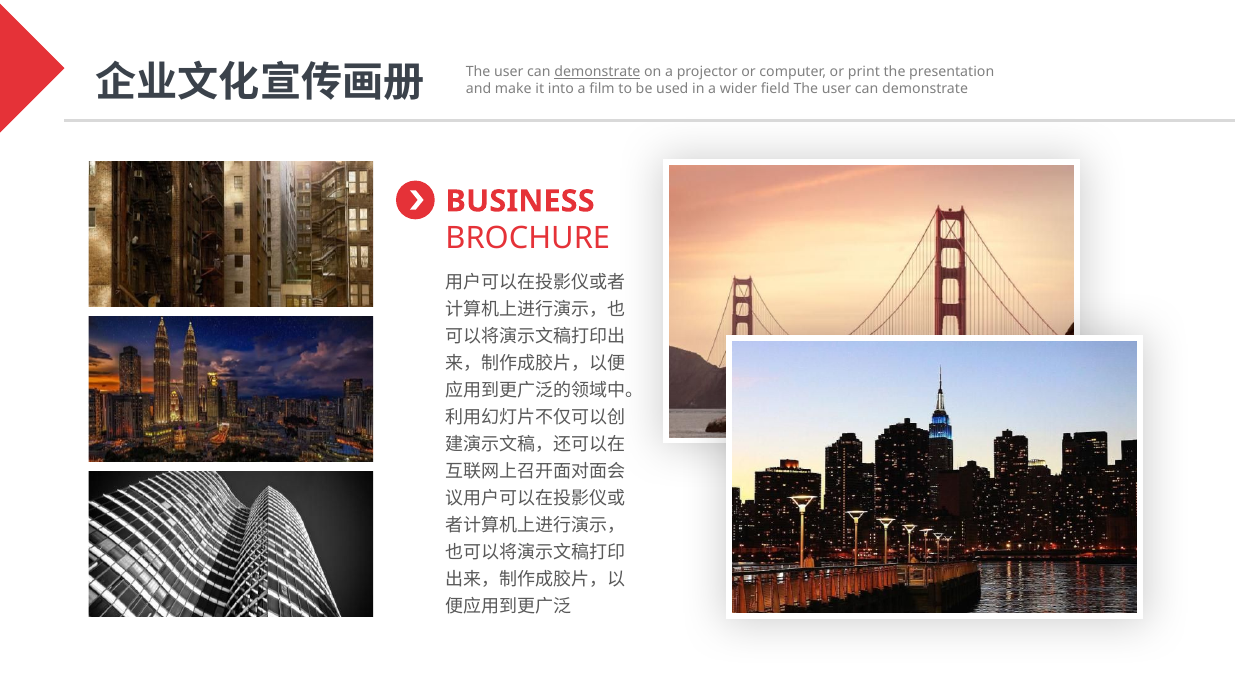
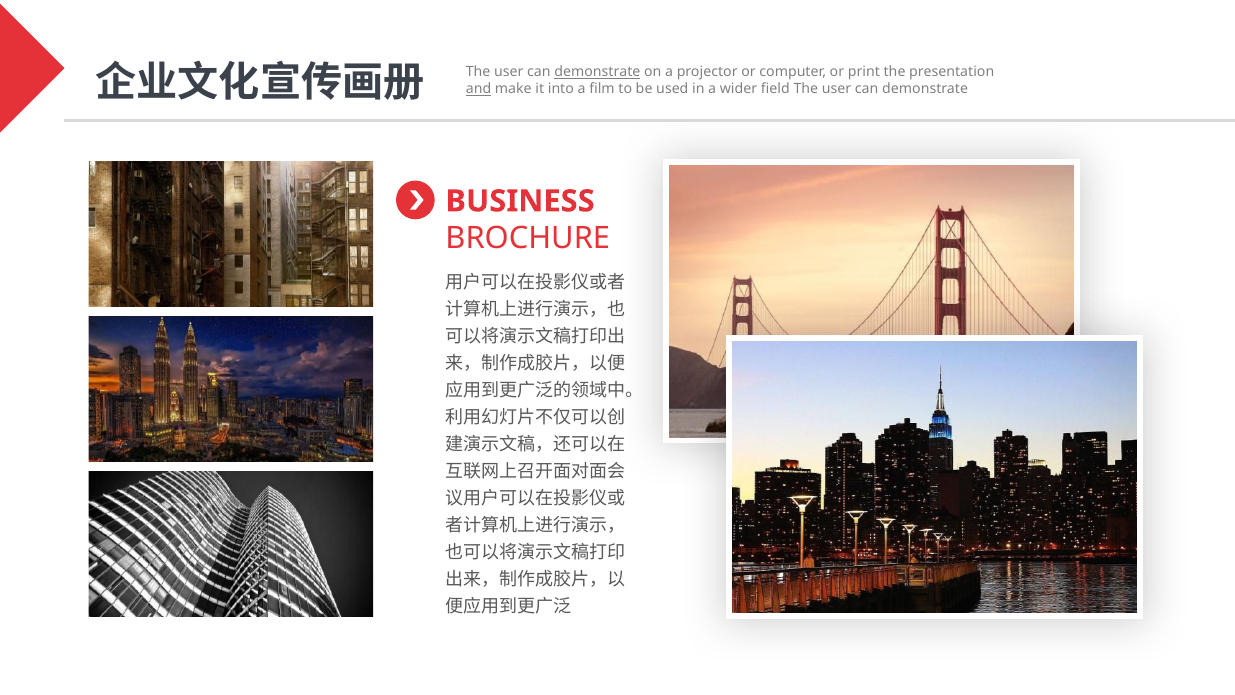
and underline: none -> present
